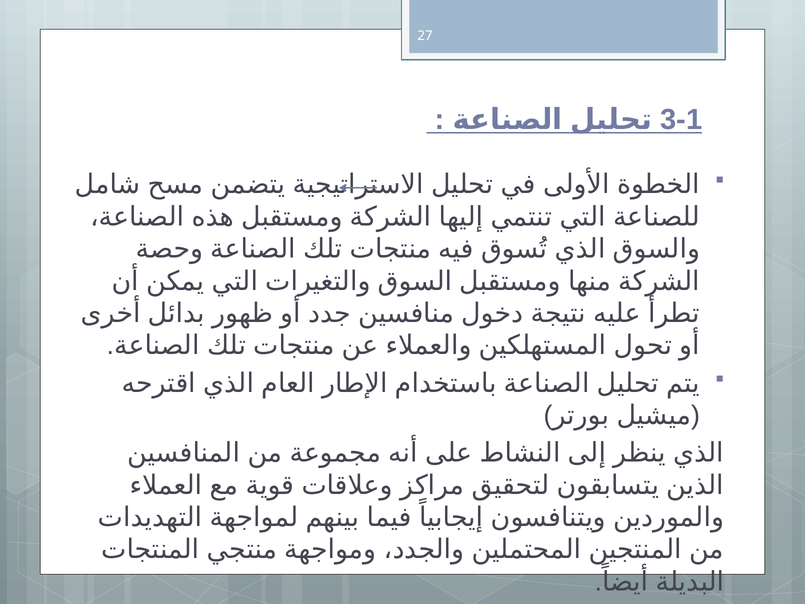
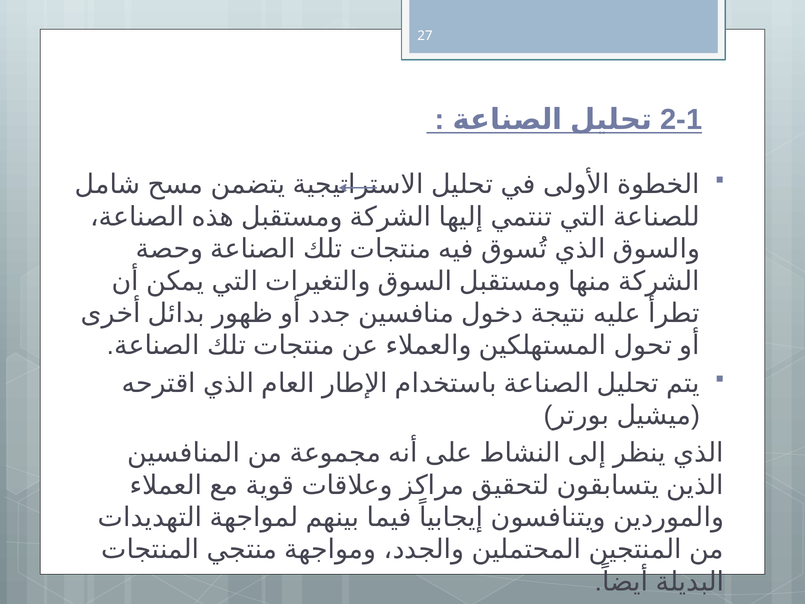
3-1: 3-1 -> 2-1
